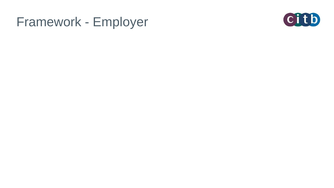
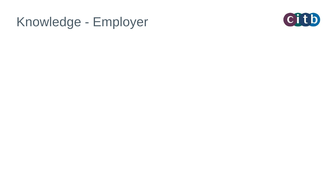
Framework: Framework -> Knowledge
